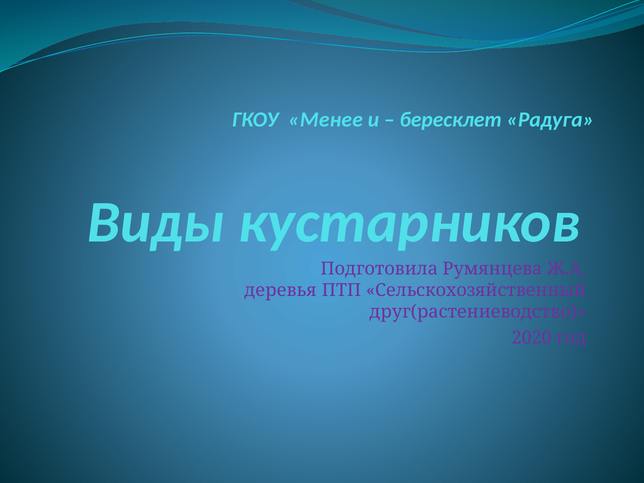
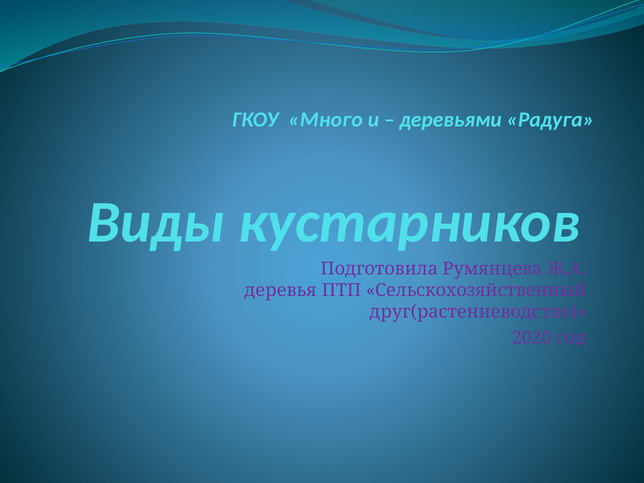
Менее: Менее -> Много
бересклет: бересклет -> деревьями
